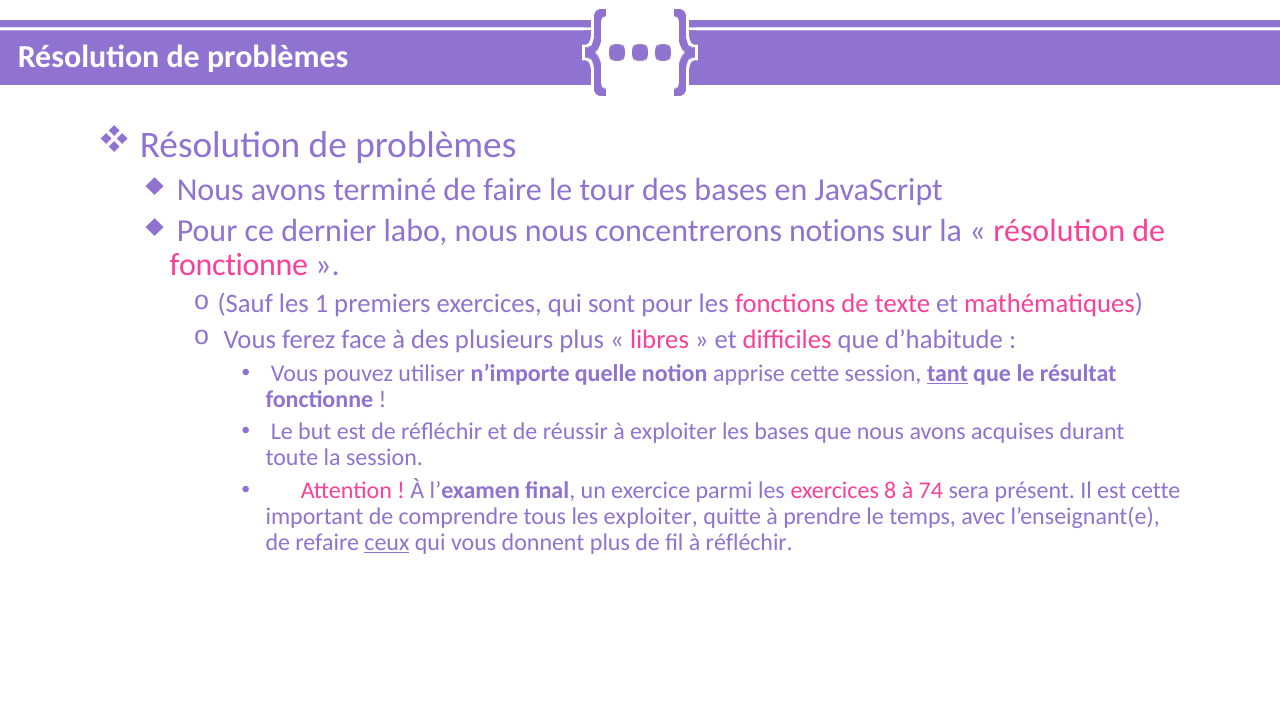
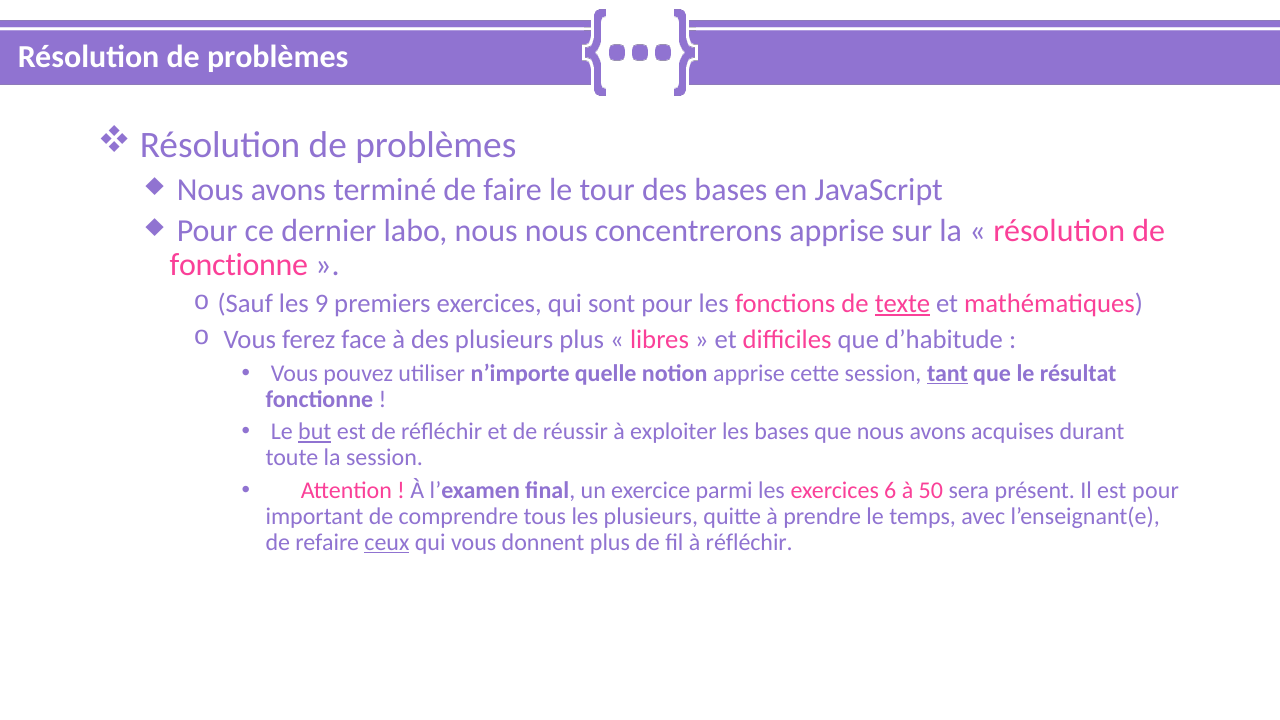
concentrerons notions: notions -> apprise
1: 1 -> 9
texte underline: none -> present
but underline: none -> present
8: 8 -> 6
74: 74 -> 50
est cette: cette -> pour
les exploiter: exploiter -> plusieurs
